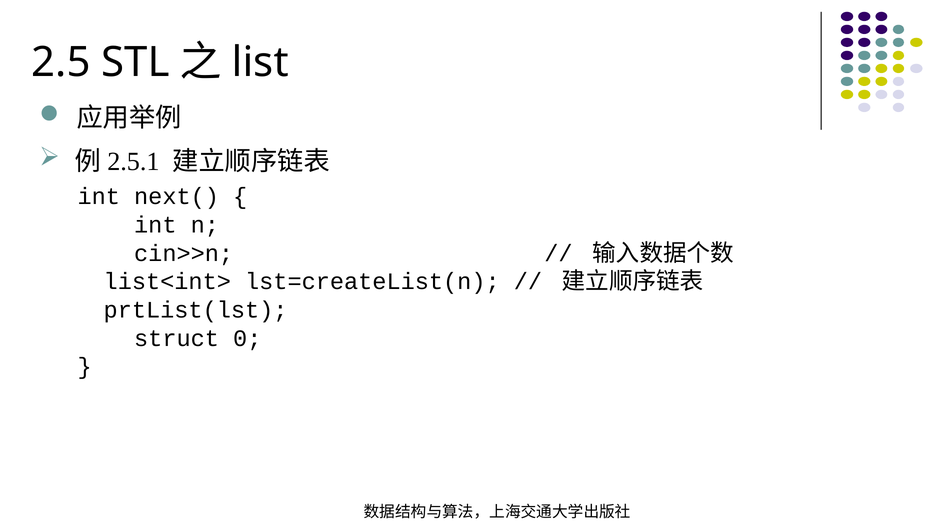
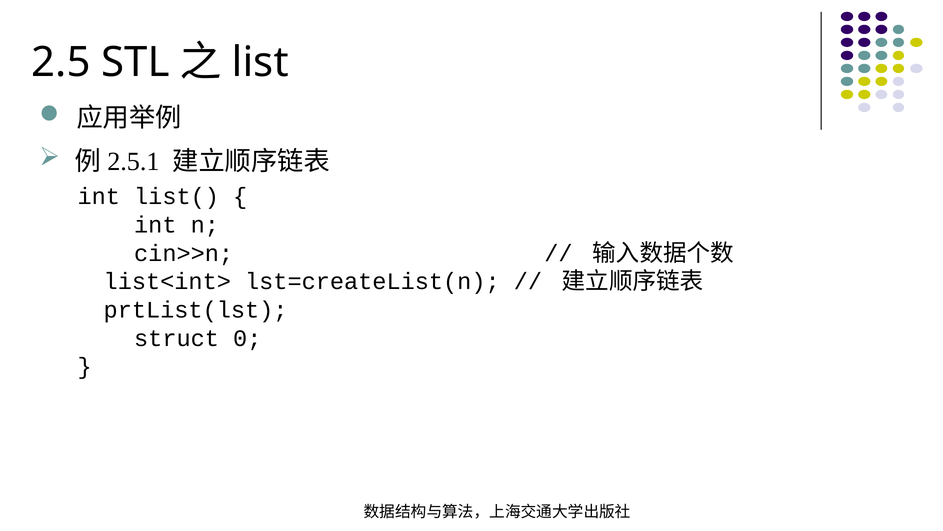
next(: next( -> list(
